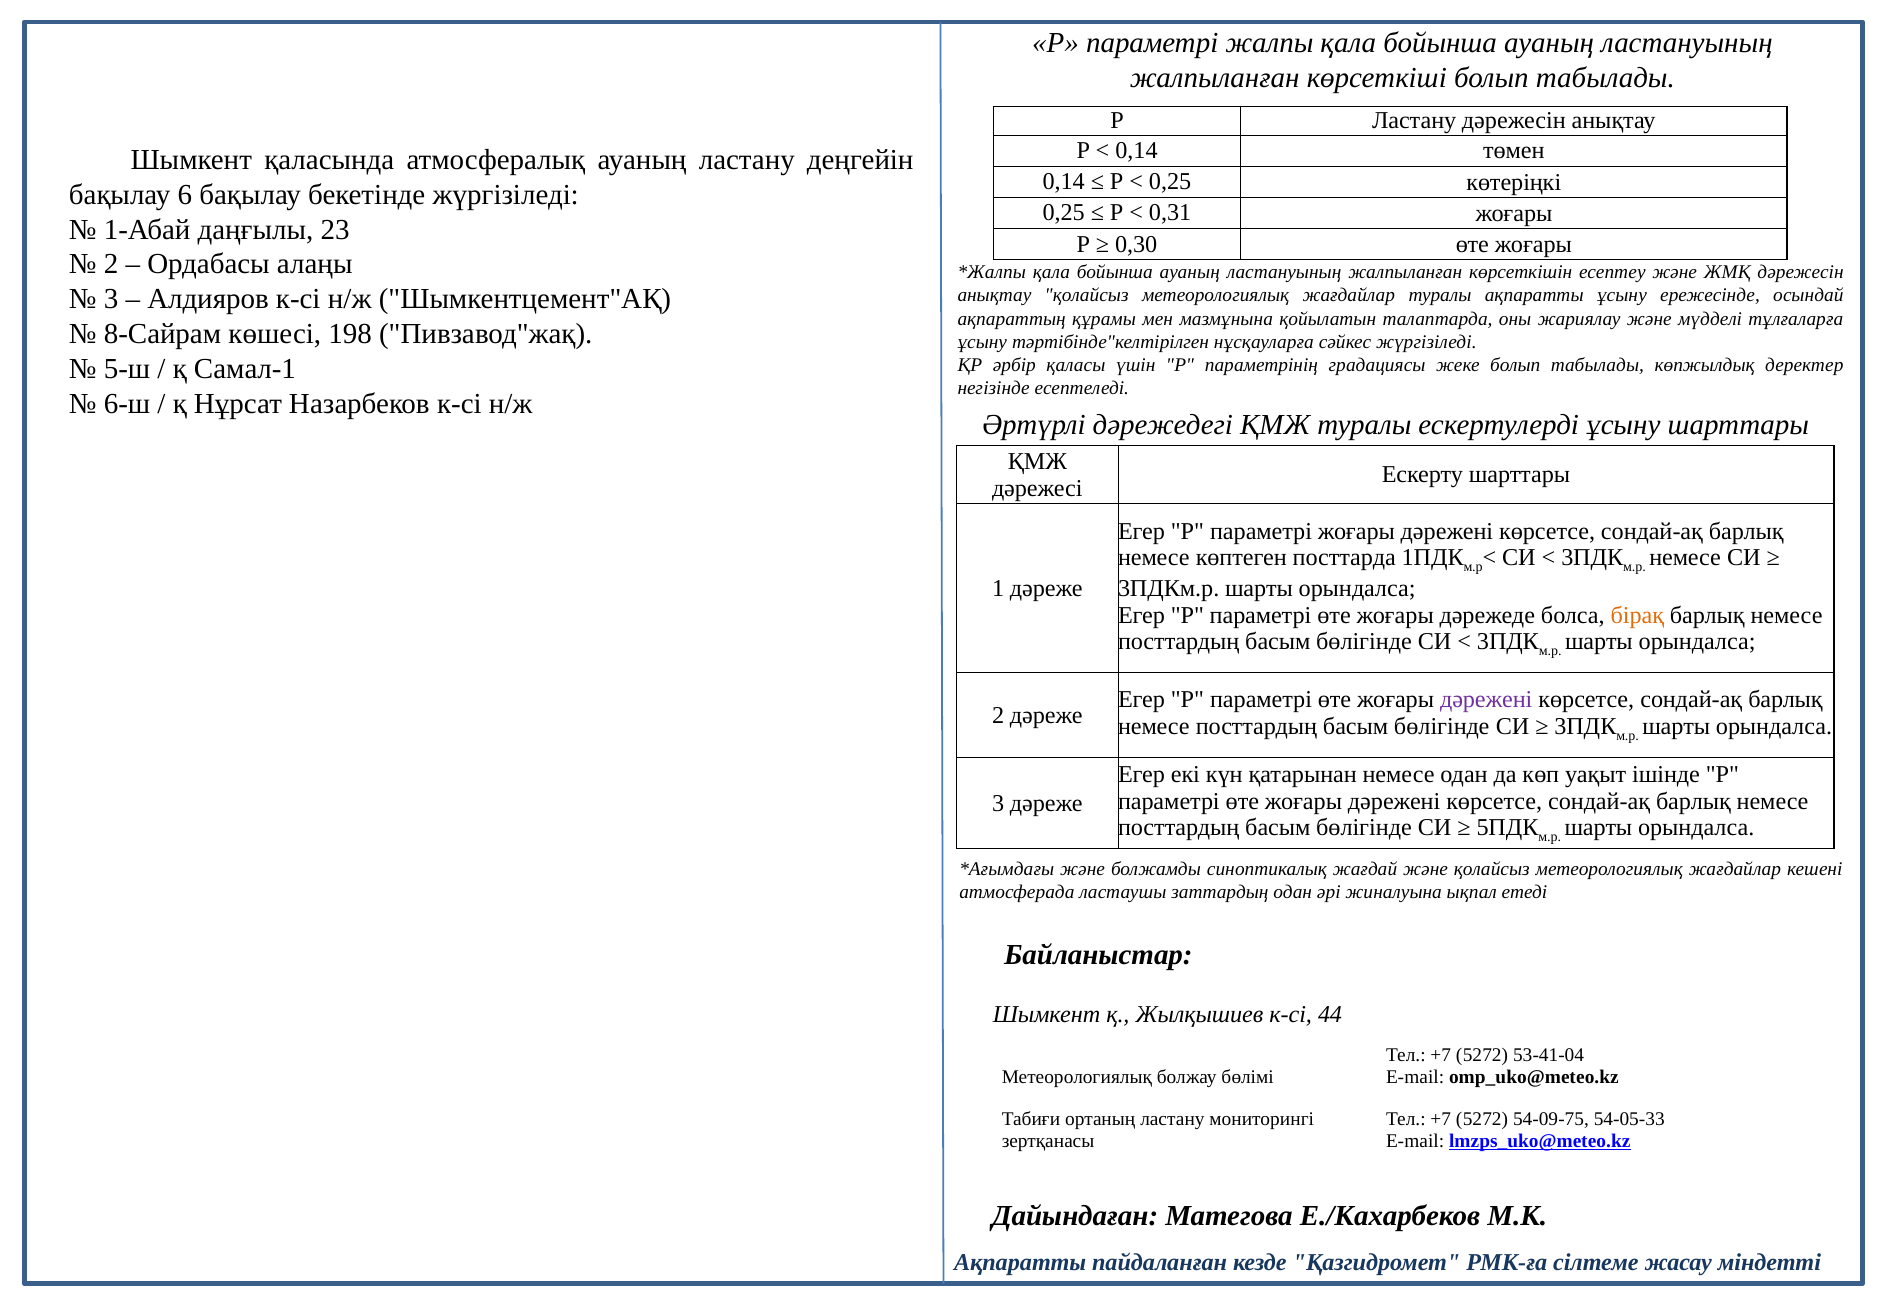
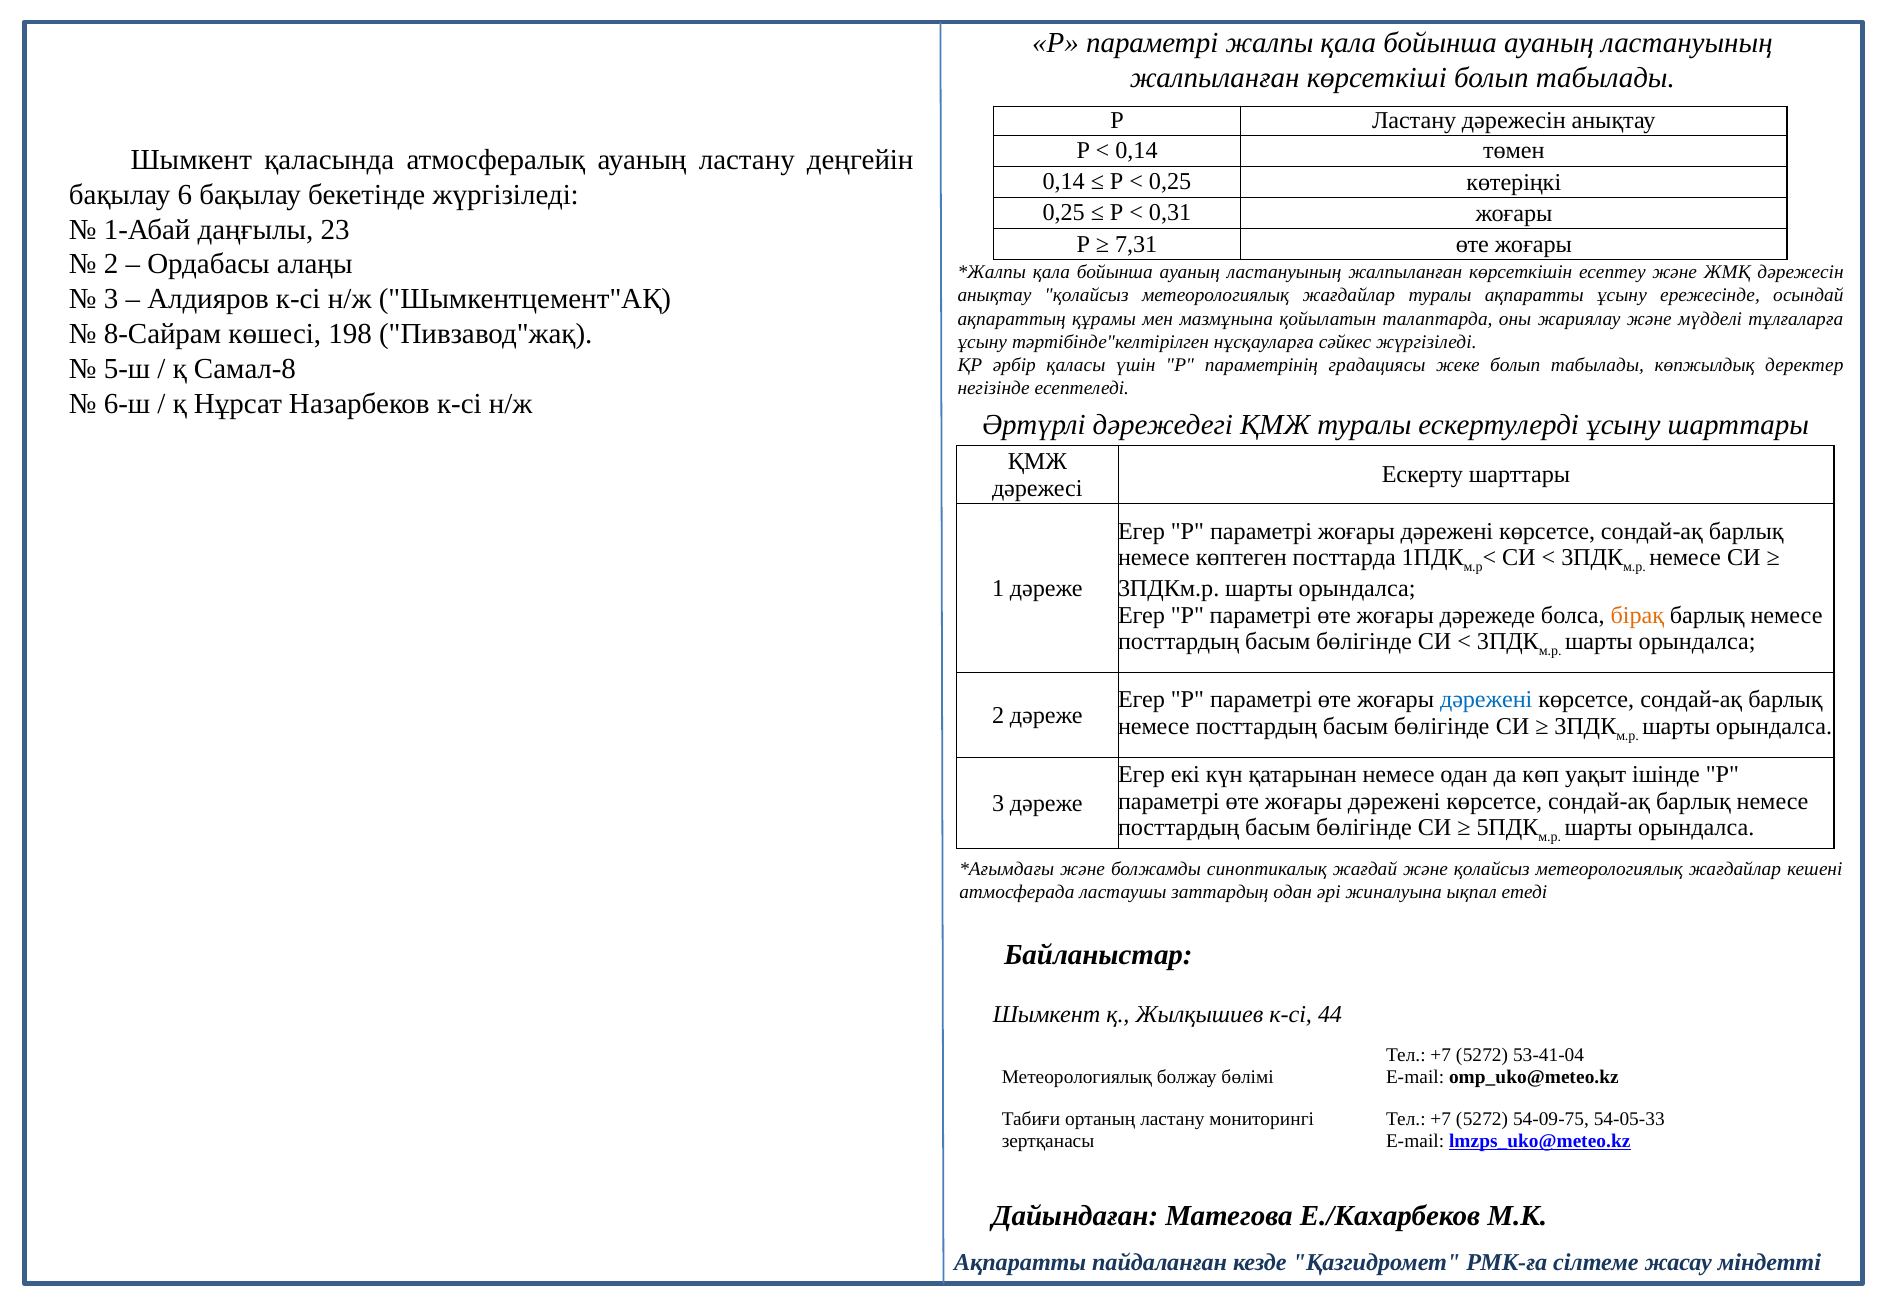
0,30: 0,30 -> 7,31
Самал-1: Самал-1 -> Самал-8
дәрежені at (1486, 700) colour: purple -> blue
